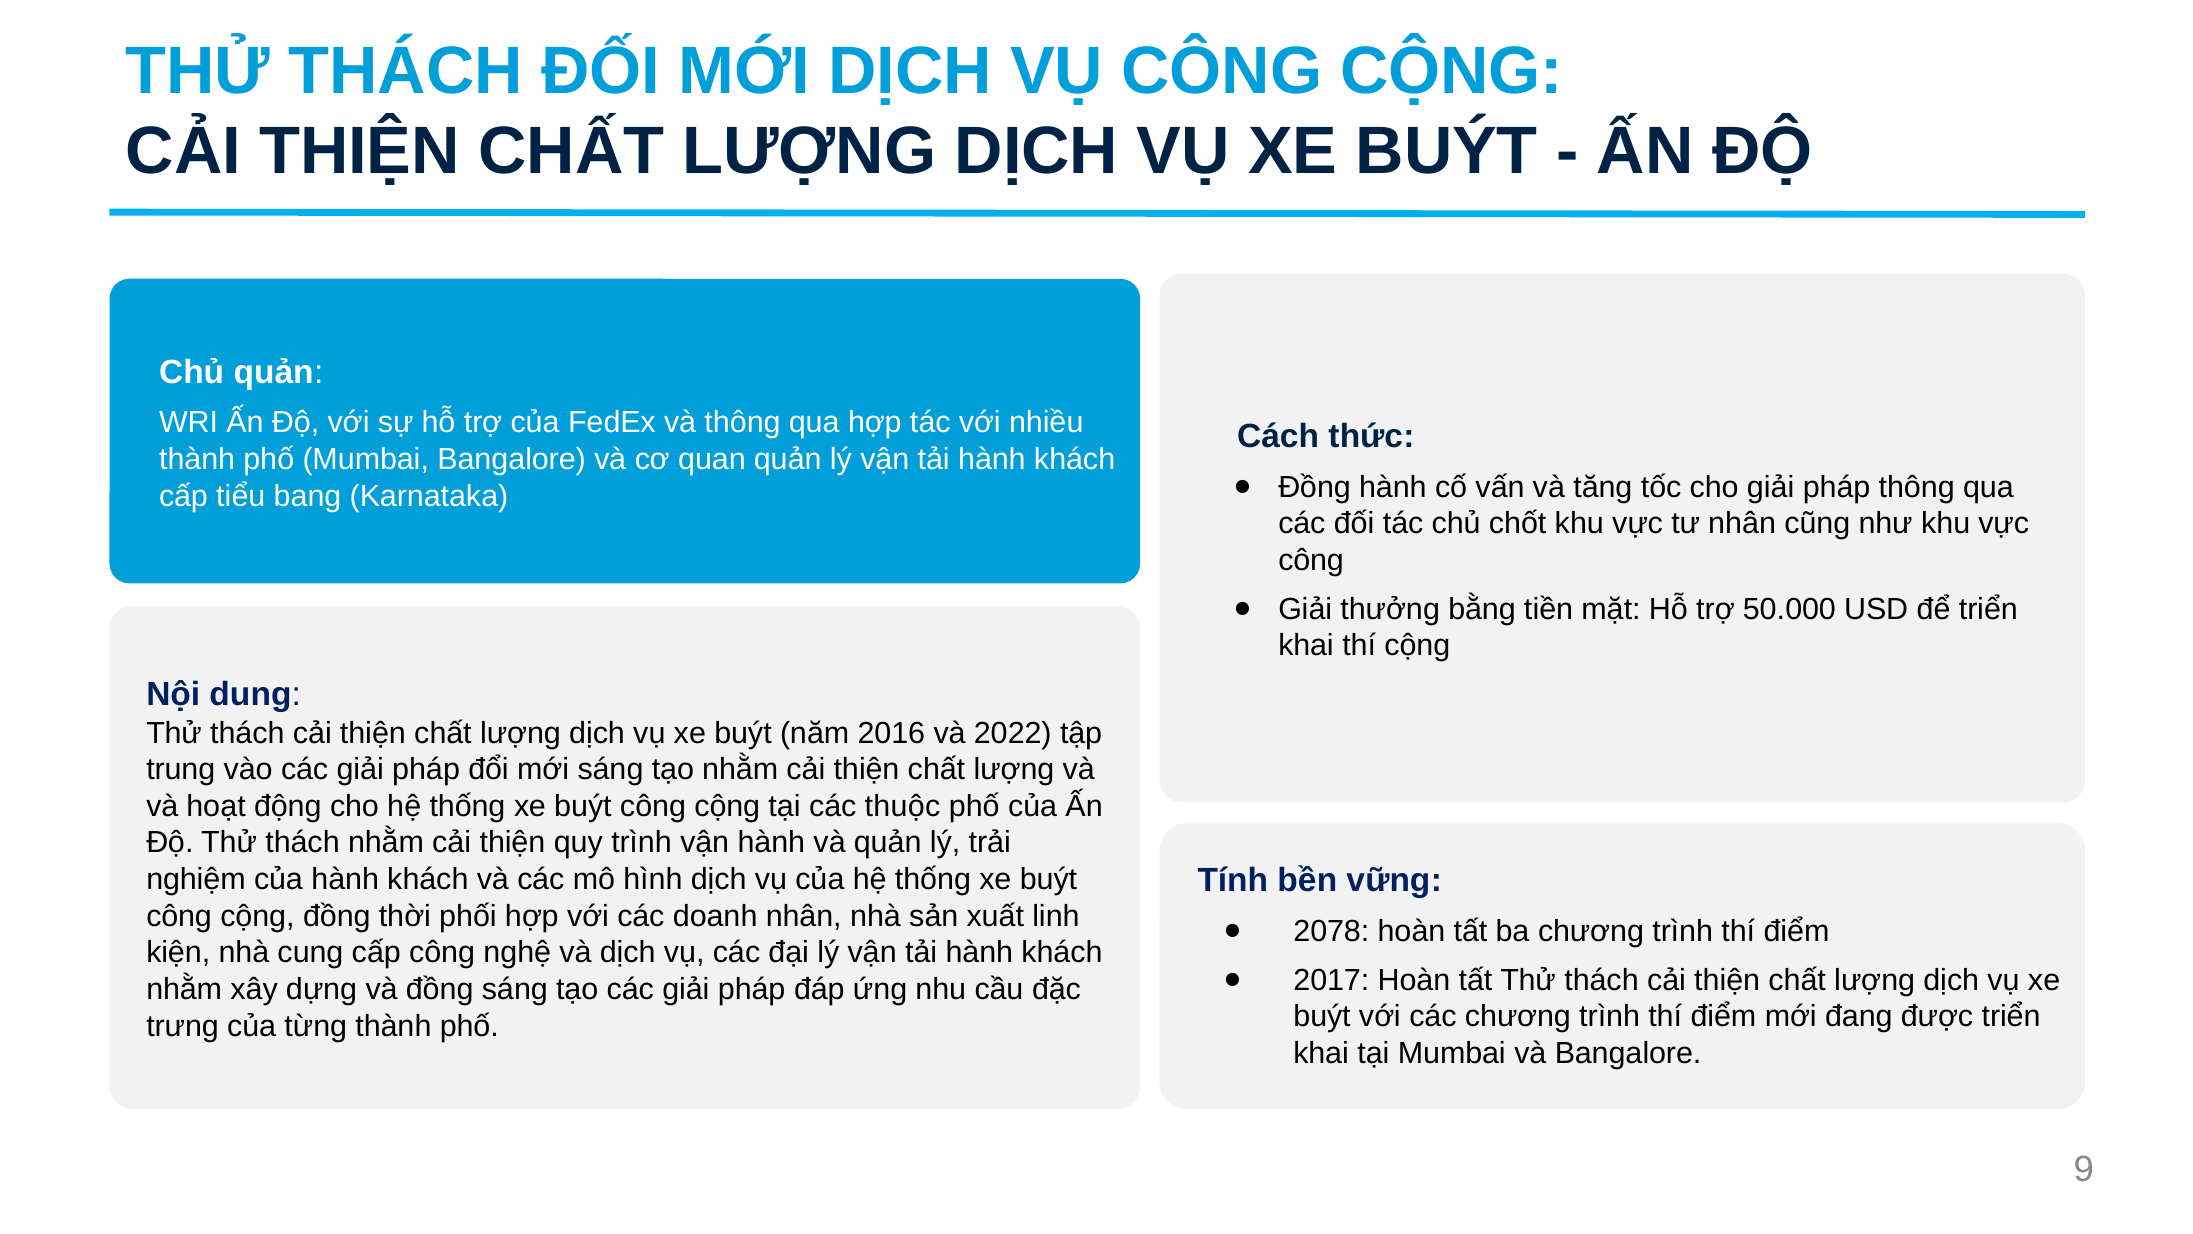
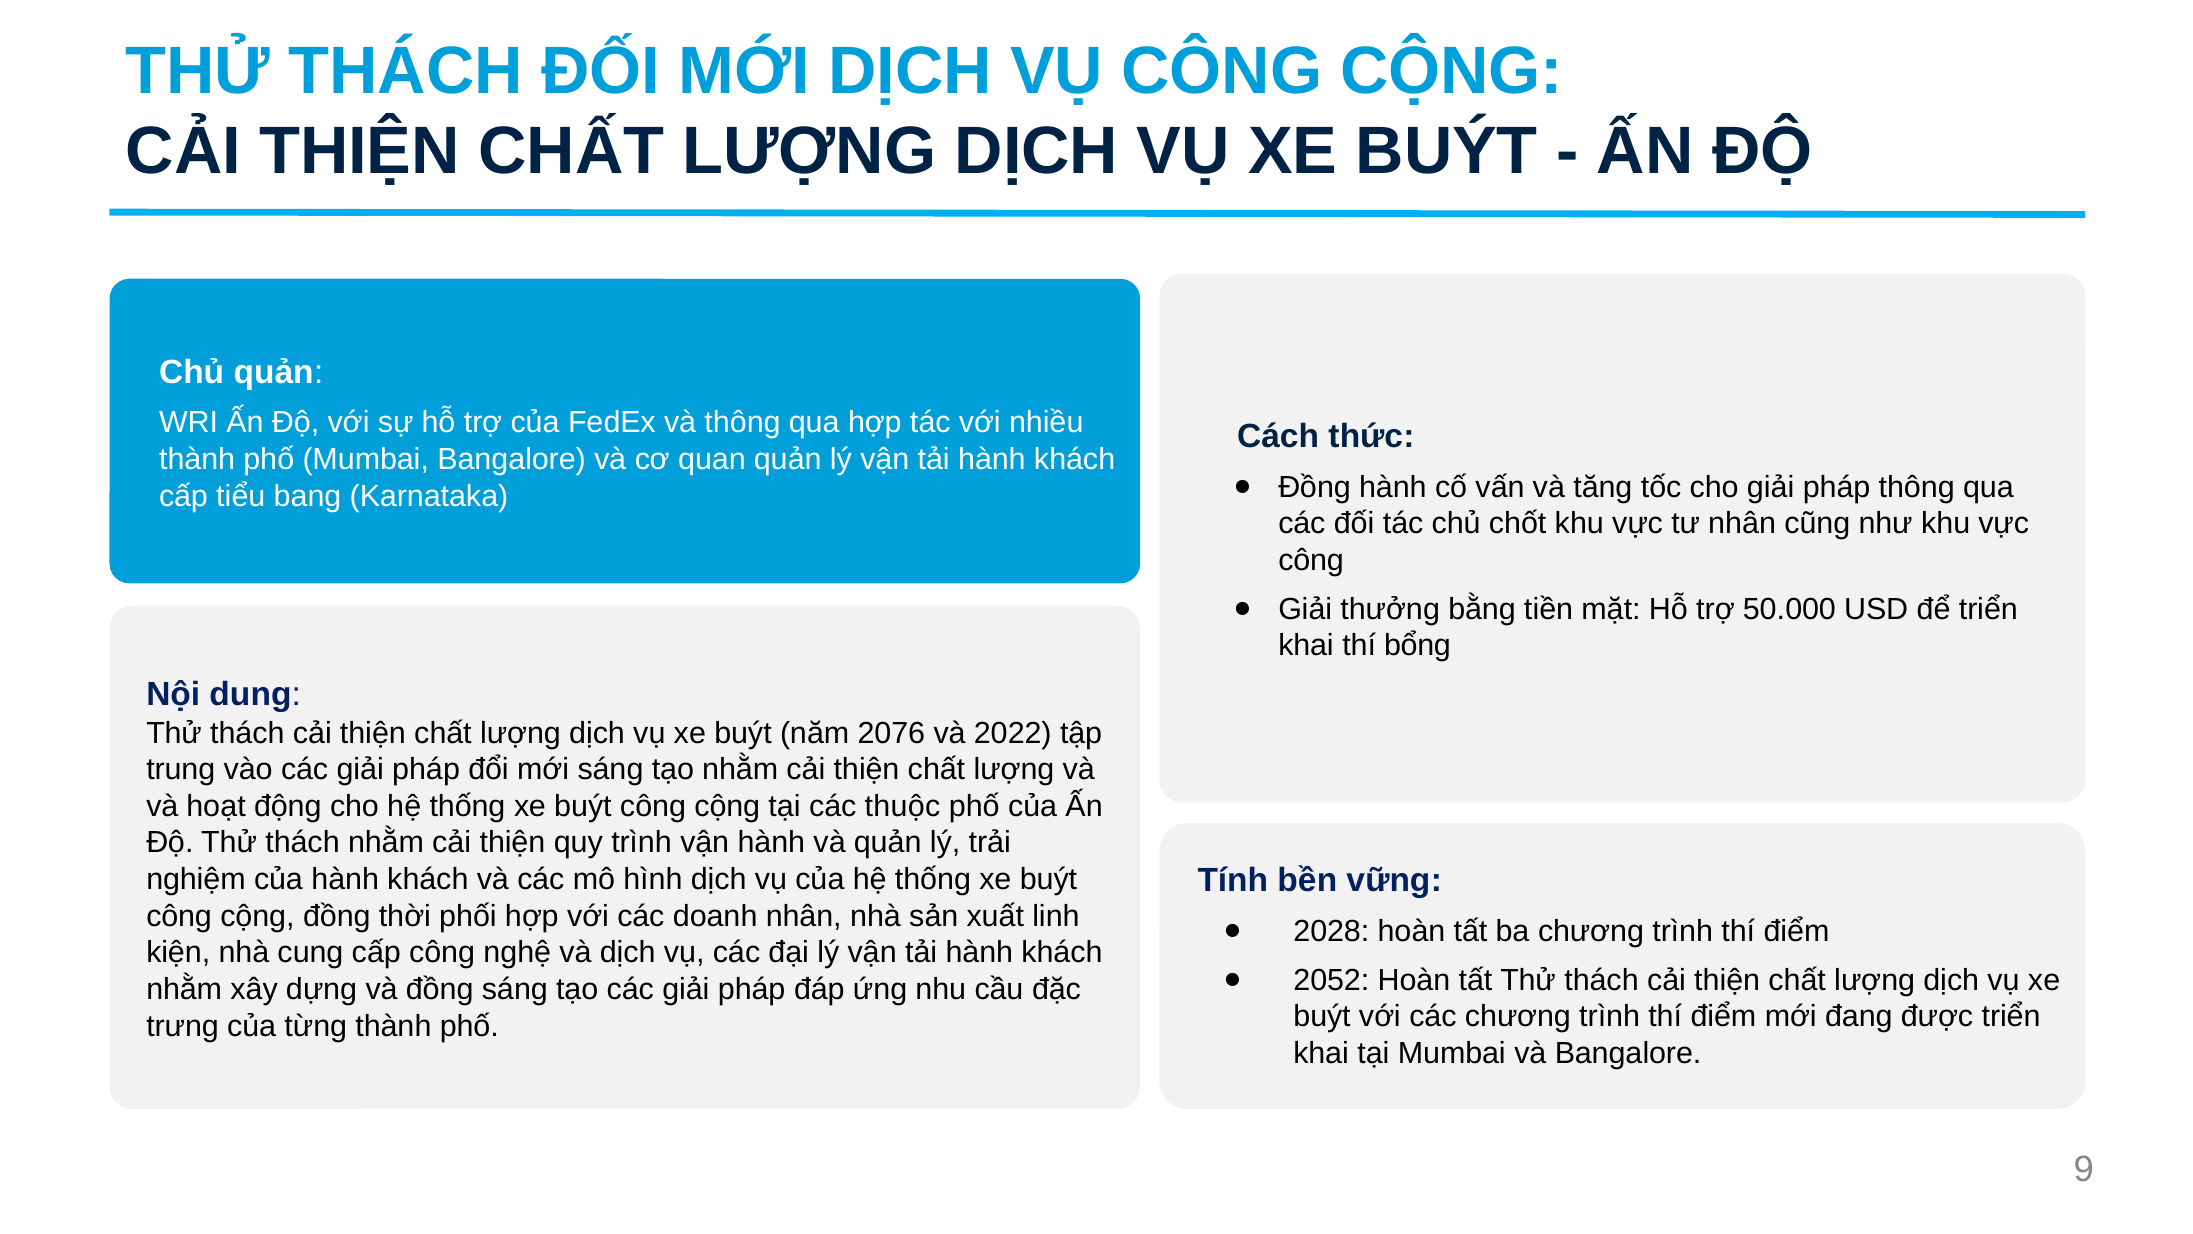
thí cộng: cộng -> bổng
2016: 2016 -> 2076
2078: 2078 -> 2028
2017: 2017 -> 2052
